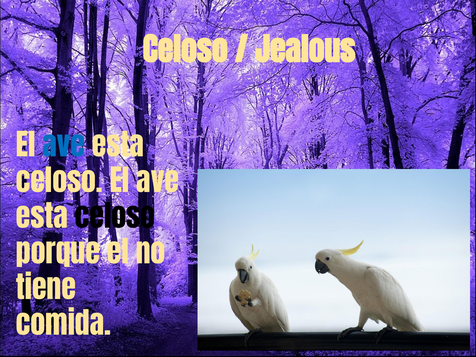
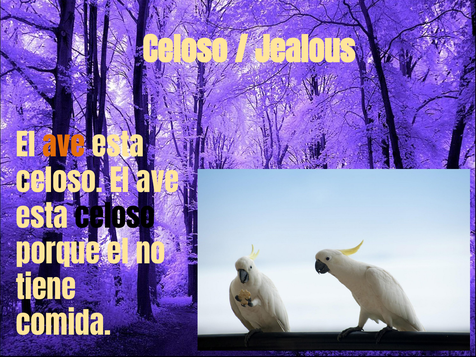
ave at (64, 147) colour: blue -> orange
